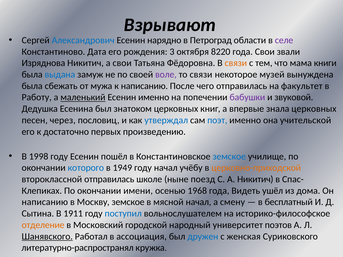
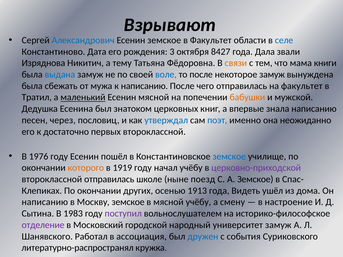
Есенин нарядно: нарядно -> земское
в Петроград: Петроград -> Факультет
селе colour: purple -> blue
8220: 8220 -> 8427
года Свои: Свои -> Дала
а свои: свои -> тему
воле colour: purple -> blue
то связи: связи -> после
некоторое музей: музей -> замуж
Работу: Работу -> Тратил
Есенин именно: именно -> мясной
бабушки colour: purple -> orange
звуковой: звуковой -> мужской
знала церковных: церковных -> написанию
учительской: учительской -> неожиданно
первых произведению: произведению -> второклассной
1998: 1998 -> 1976
которого colour: blue -> orange
1949: 1949 -> 1919
церковно-приходской colour: orange -> purple
А Никитич: Никитич -> Земское
имени: имени -> других
1968: 1968 -> 1913
мясной начал: начал -> учёбу
бесплатный: бесплатный -> настроение
1911: 1911 -> 1983
поступил colour: blue -> purple
отделение colour: orange -> purple
университет поэтов: поэтов -> замуж
Шанявского underline: present -> none
женская: женская -> события
